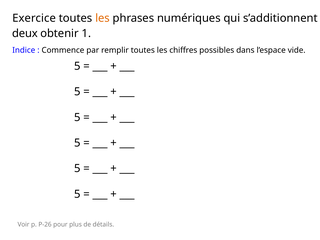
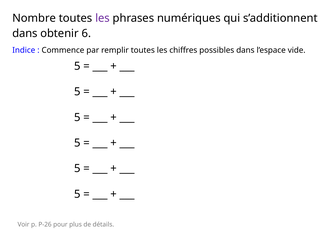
Exercice: Exercice -> Nombre
les at (103, 18) colour: orange -> purple
deux at (25, 34): deux -> dans
1: 1 -> 6
